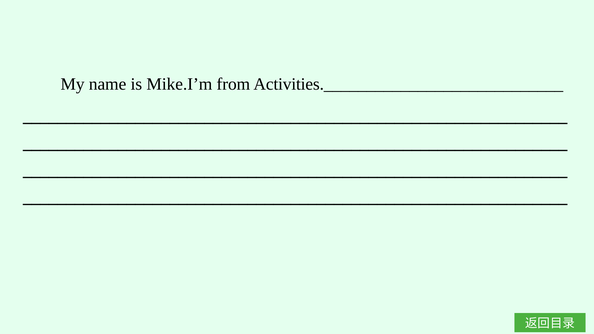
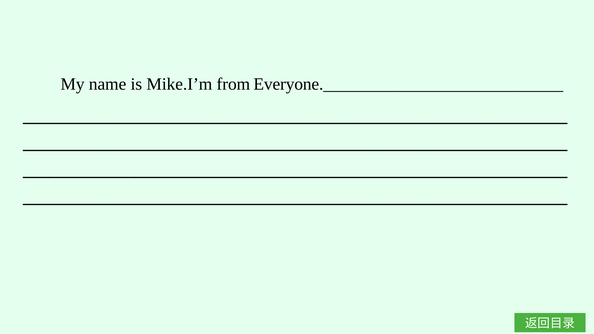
Activities.____________________________: Activities.____________________________ -> Everyone.____________________________
